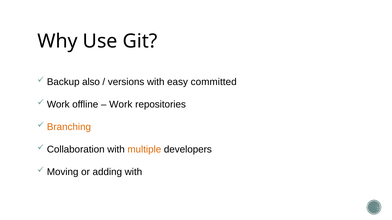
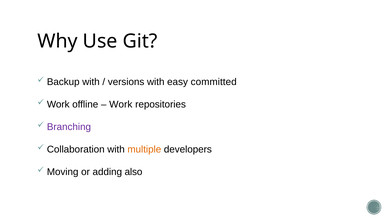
Backup also: also -> with
Branching colour: orange -> purple
adding with: with -> also
